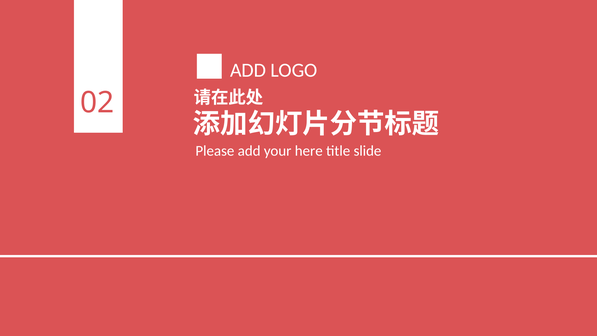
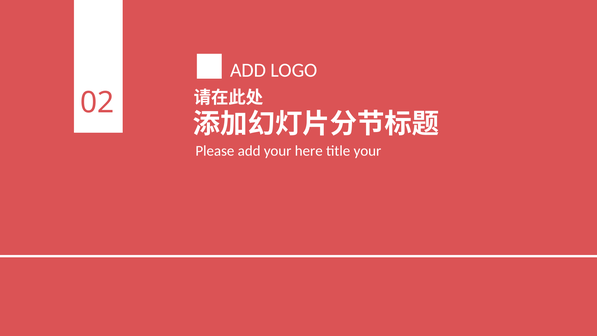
title slide: slide -> your
